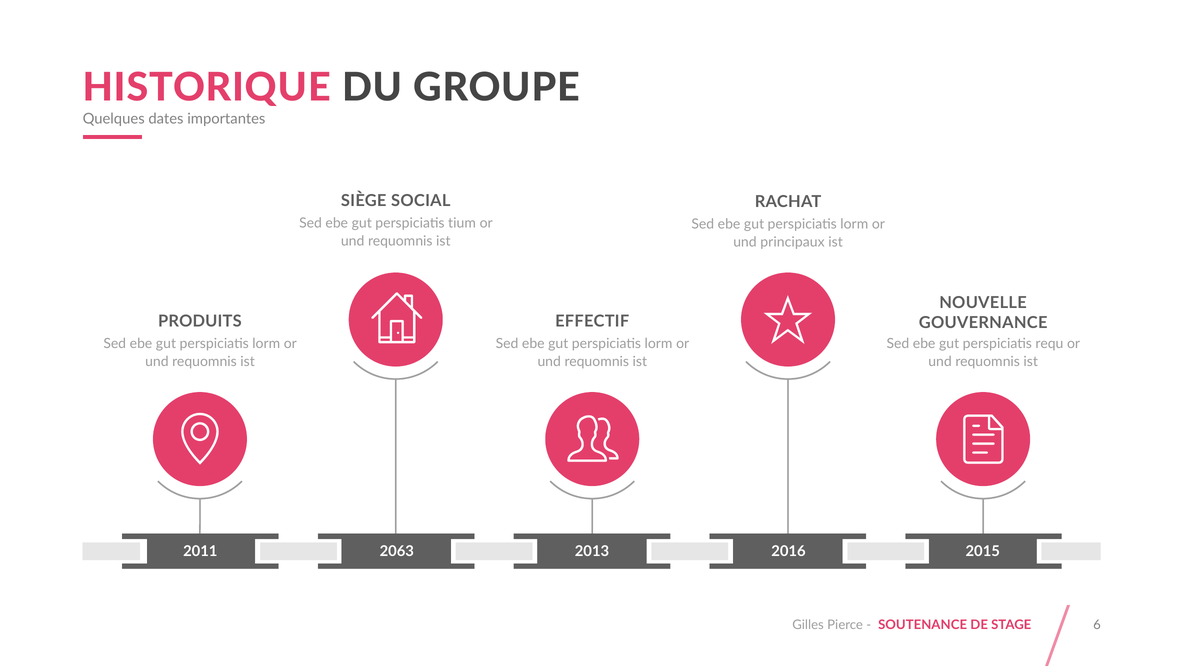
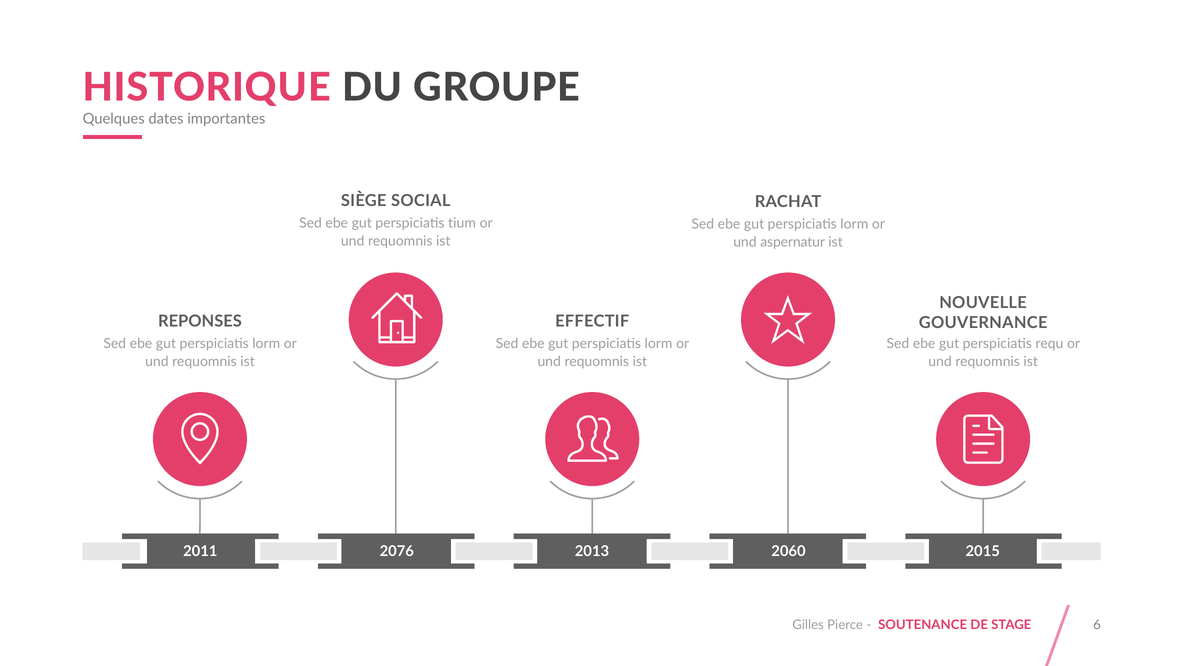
principaux: principaux -> aspernatur
PRODUITS: PRODUITS -> REPONSES
2063: 2063 -> 2076
2016: 2016 -> 2060
